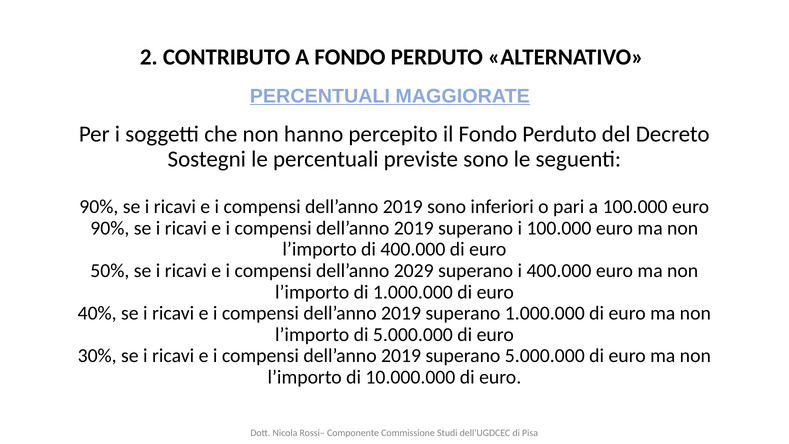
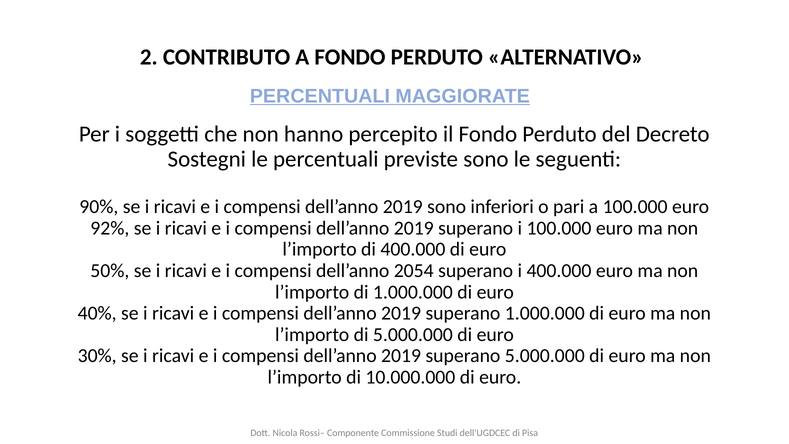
90% at (110, 228): 90% -> 92%
2029: 2029 -> 2054
